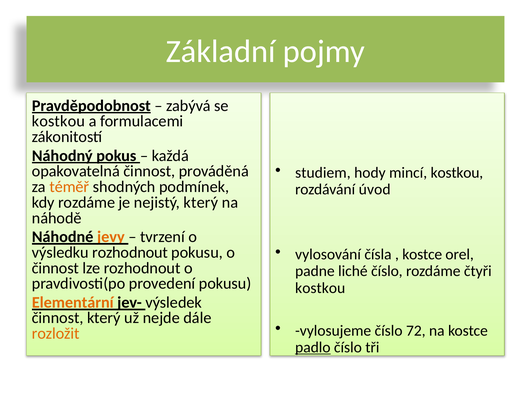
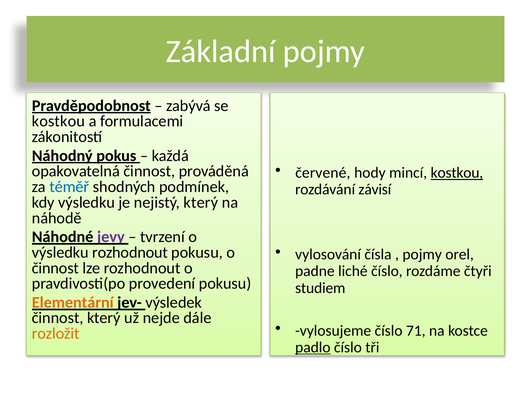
studiem: studiem -> červené
kostkou at (457, 173) underline: none -> present
téměř colour: orange -> blue
úvod: úvod -> závisí
kdy rozdáme: rozdáme -> výsledku
jevy colour: orange -> purple
kostce at (422, 255): kostce -> pojmy
kostkou at (320, 288): kostkou -> studiem
72: 72 -> 71
